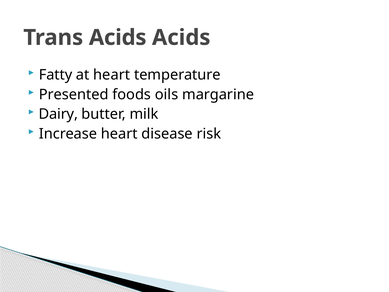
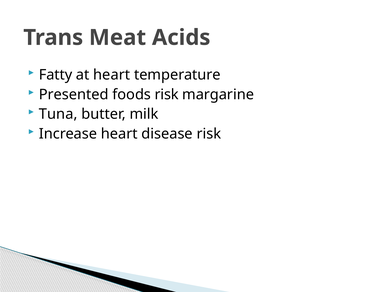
Trans Acids: Acids -> Meat
foods oils: oils -> risk
Dairy: Dairy -> Tuna
